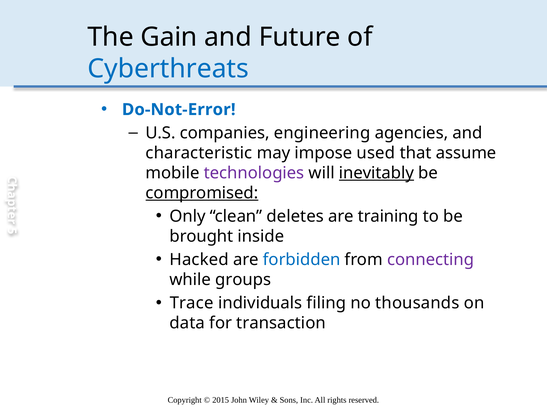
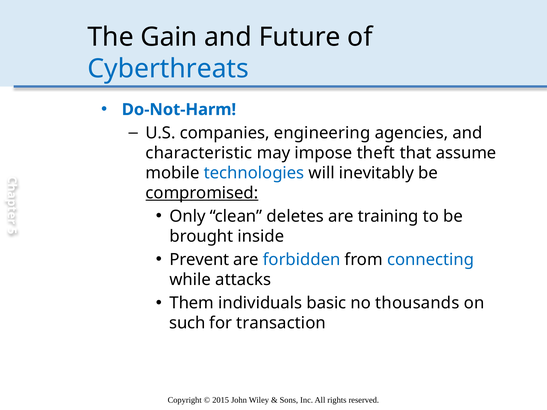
Do-Not-Error: Do-Not-Error -> Do-Not-Harm
used: used -> theft
technologies colour: purple -> blue
inevitably underline: present -> none
Hacked: Hacked -> Prevent
connecting colour: purple -> blue
groups: groups -> attacks
Trace: Trace -> Them
filing: filing -> basic
data: data -> such
